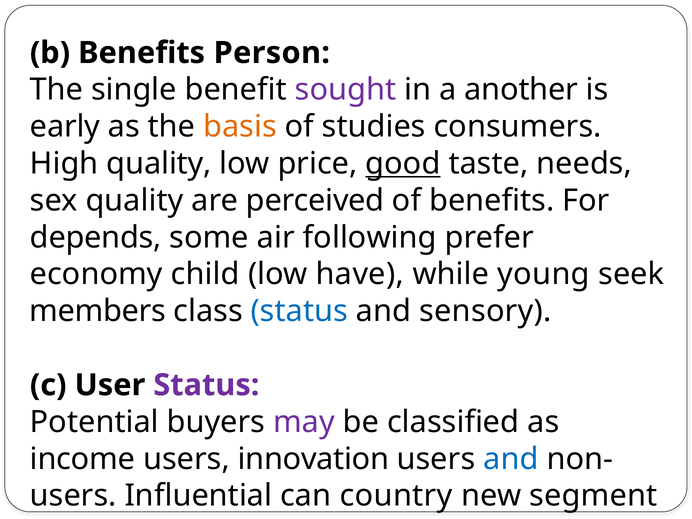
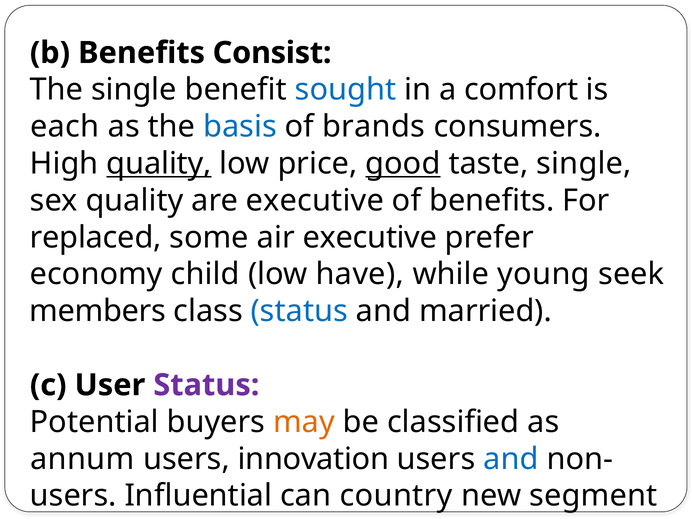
Person: Person -> Consist
sought colour: purple -> blue
a another: another -> comfort
early: early -> each
basis colour: orange -> blue
studies: studies -> brands
quality at (159, 164) underline: none -> present
taste needs: needs -> single
are perceived: perceived -> executive
depends: depends -> replaced
air following: following -> executive
sensory: sensory -> married
may colour: purple -> orange
income: income -> annum
